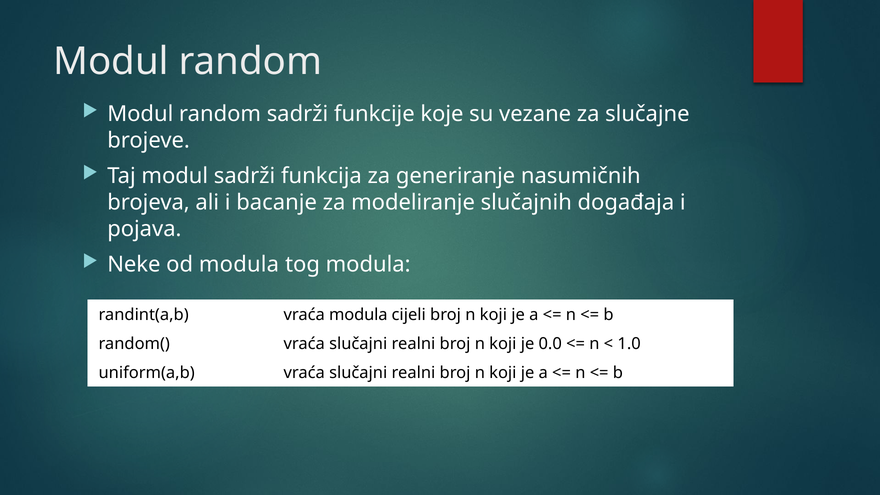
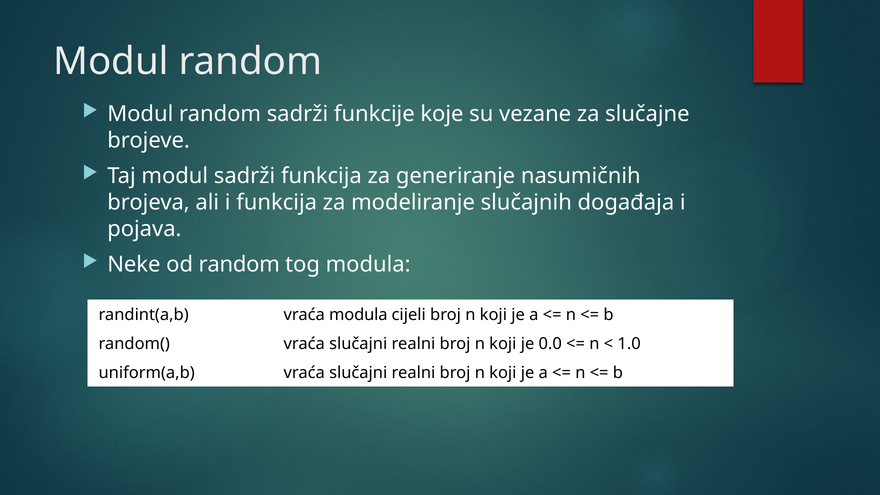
i bacanje: bacanje -> funkcija
od modula: modula -> random
